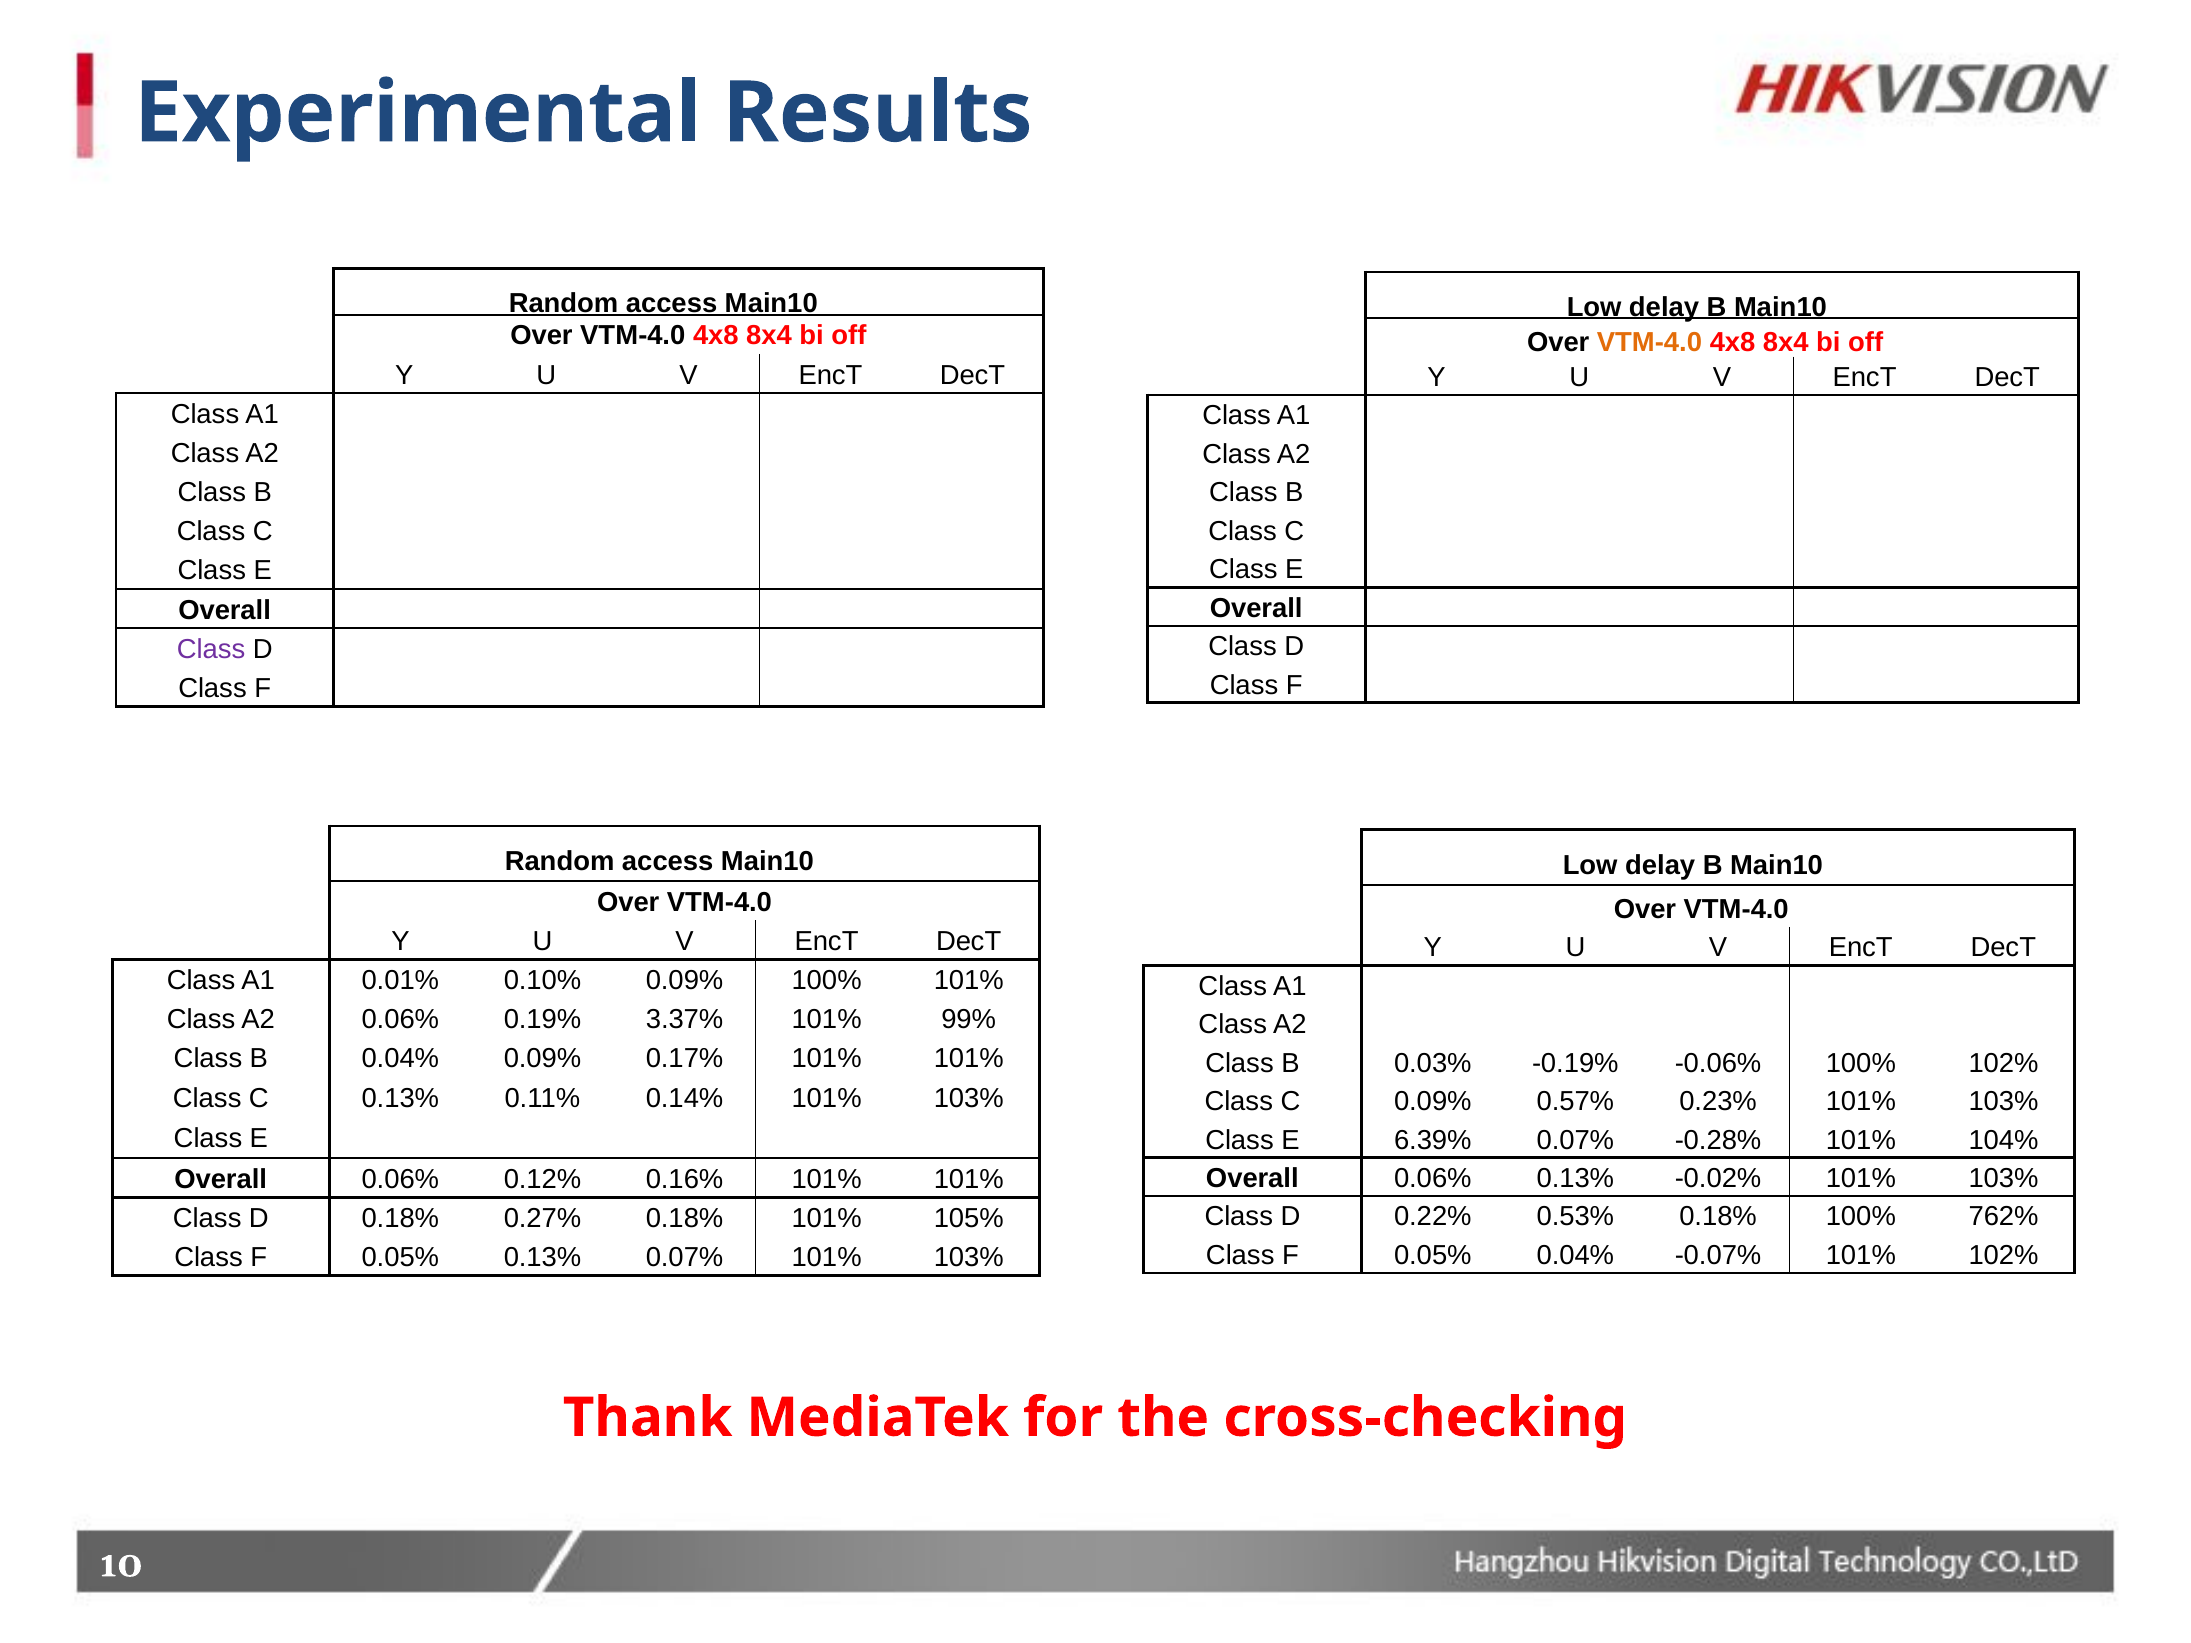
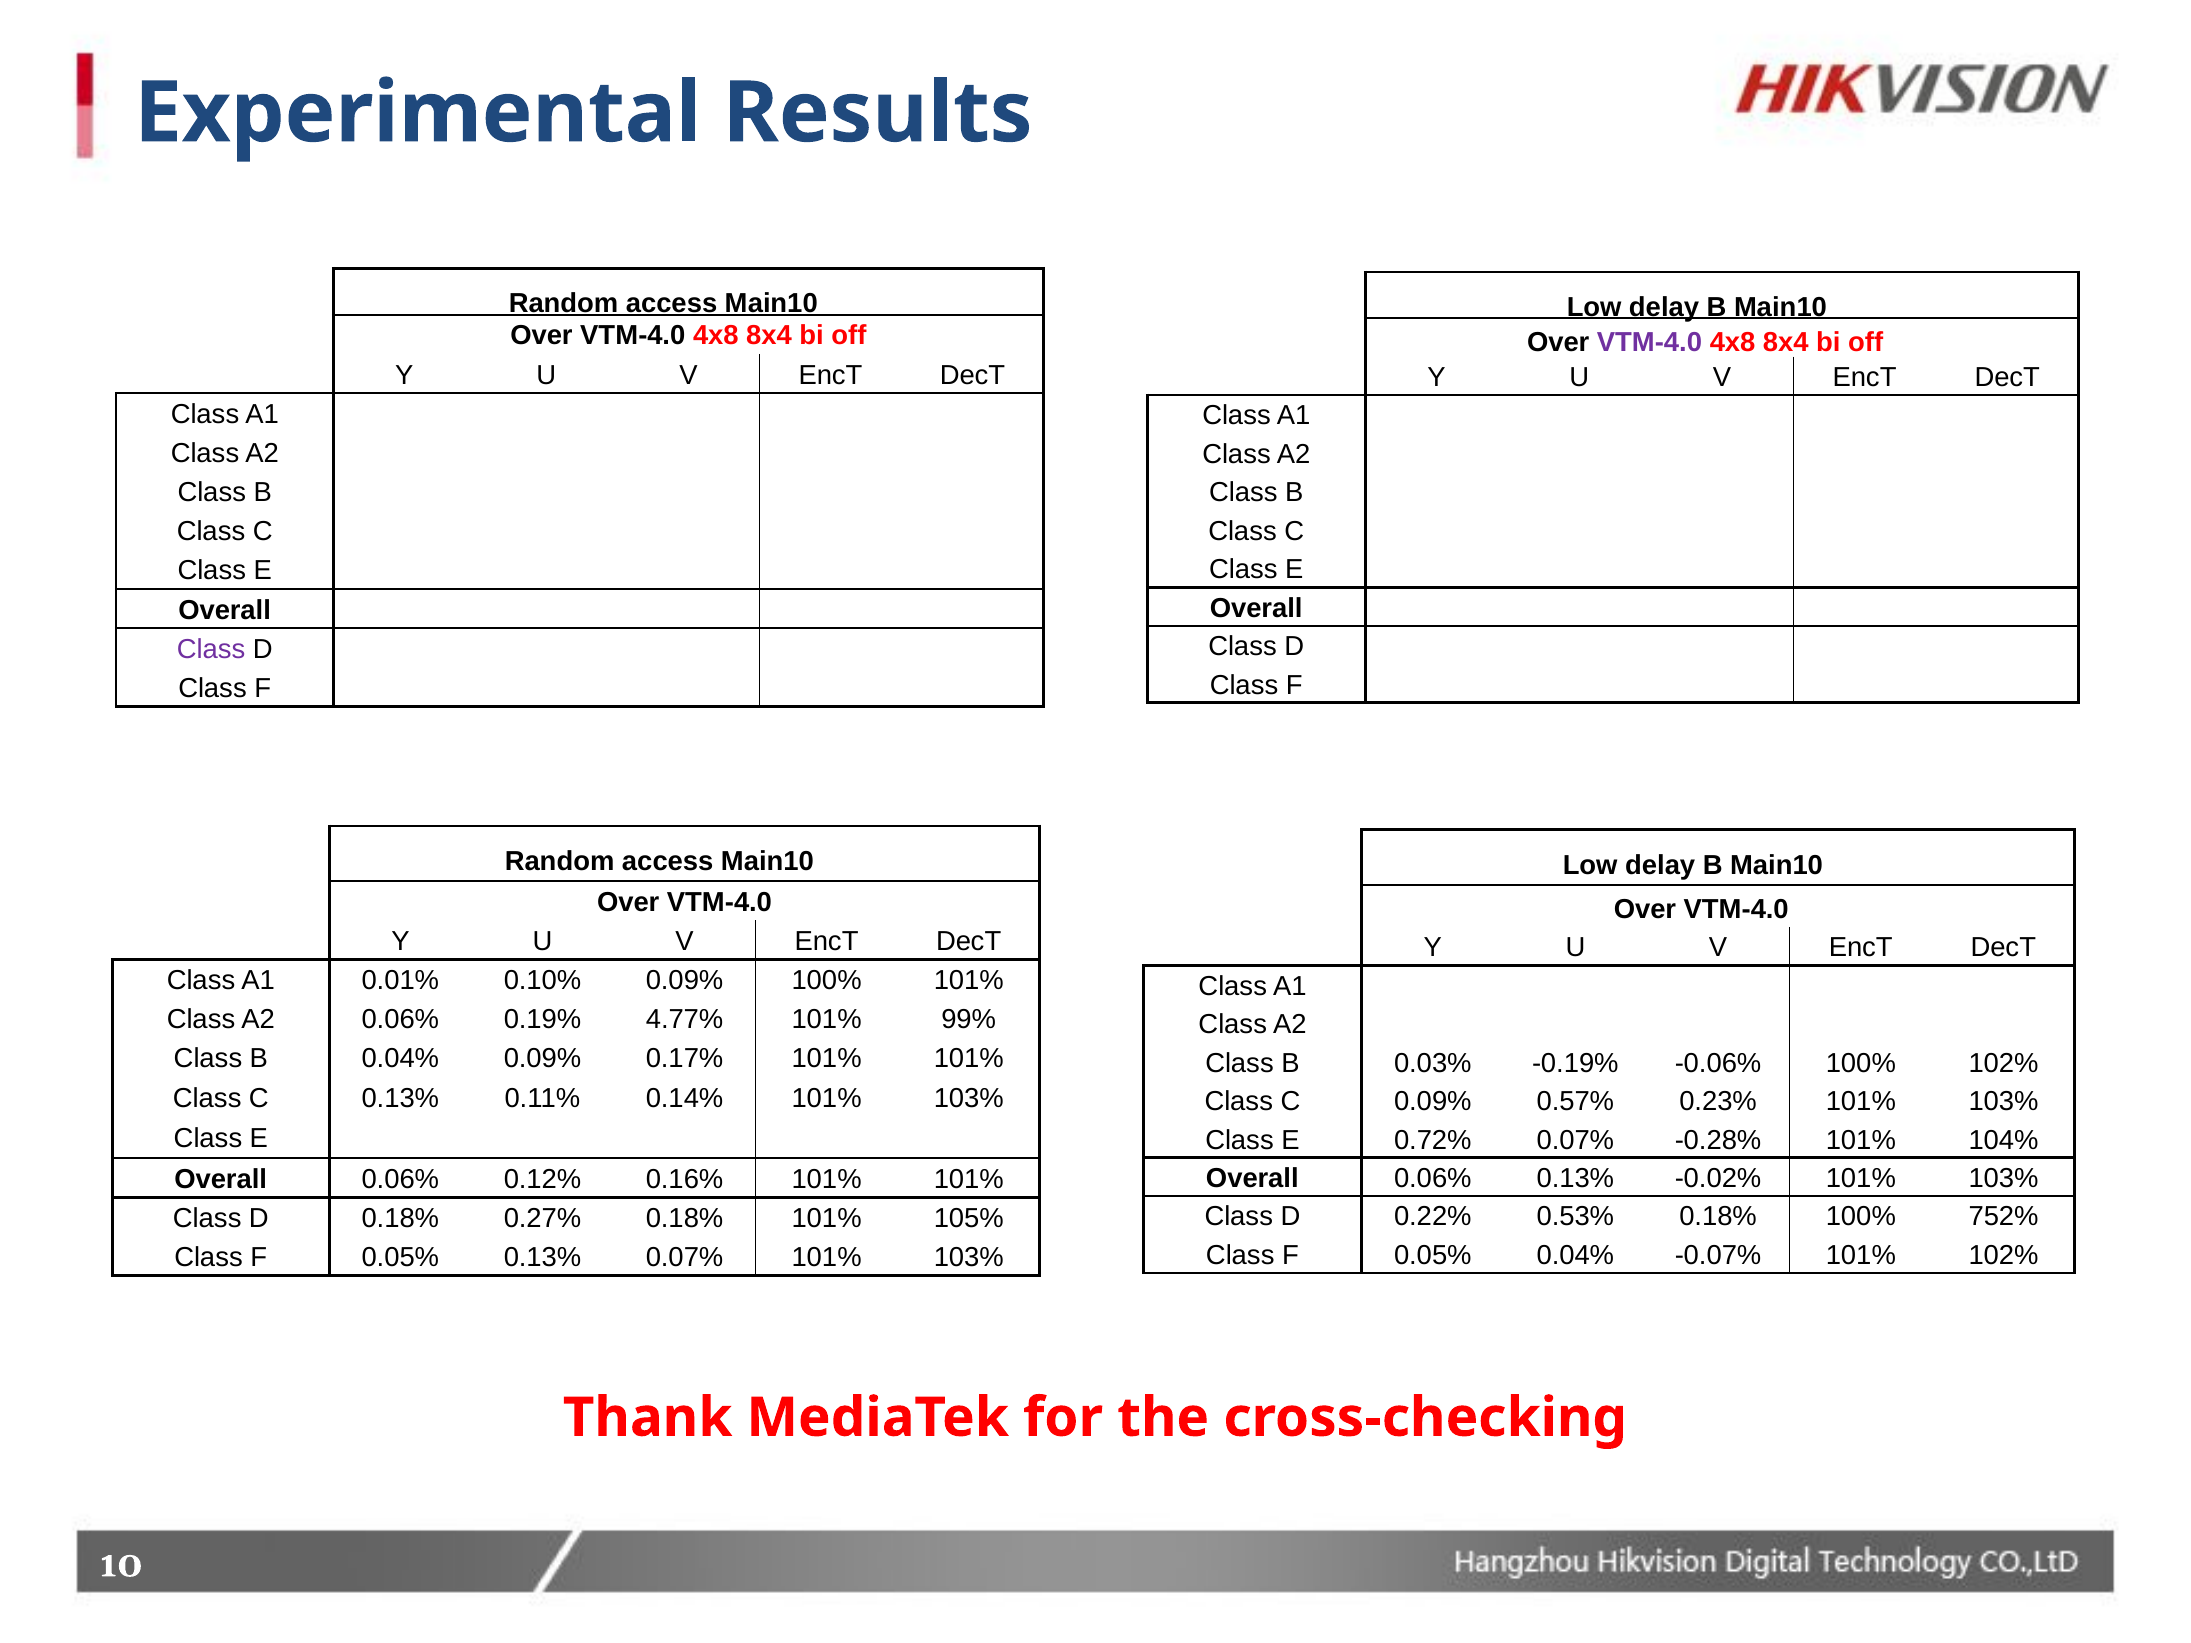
VTM-4.0 at (1649, 343) colour: orange -> purple
3.37%: 3.37% -> 4.77%
6.39%: 6.39% -> 0.72%
762%: 762% -> 752%
